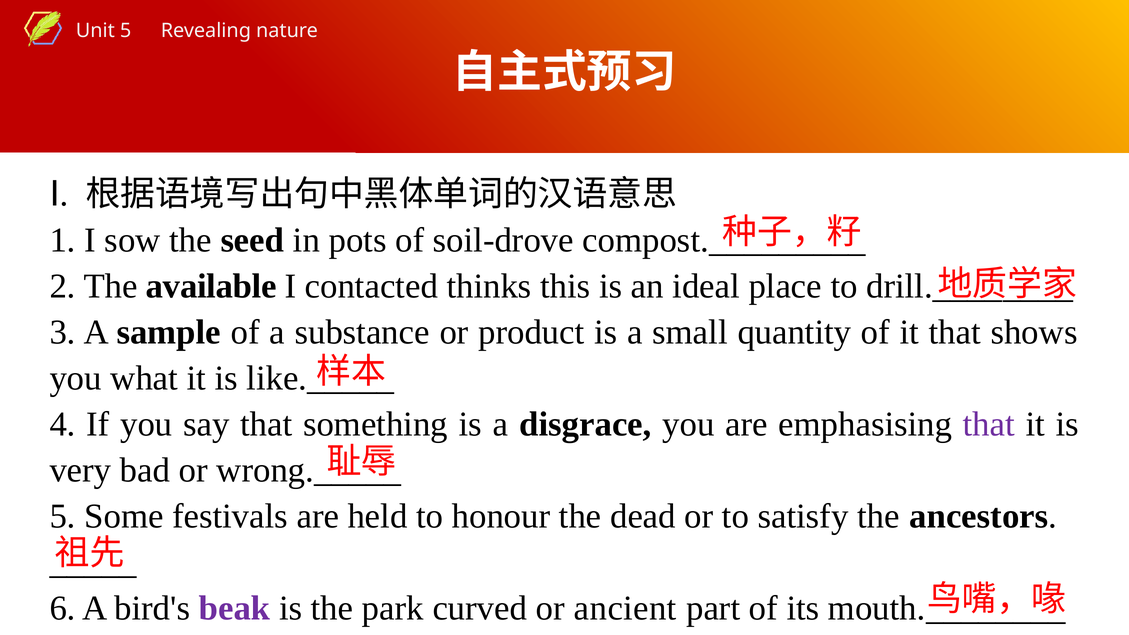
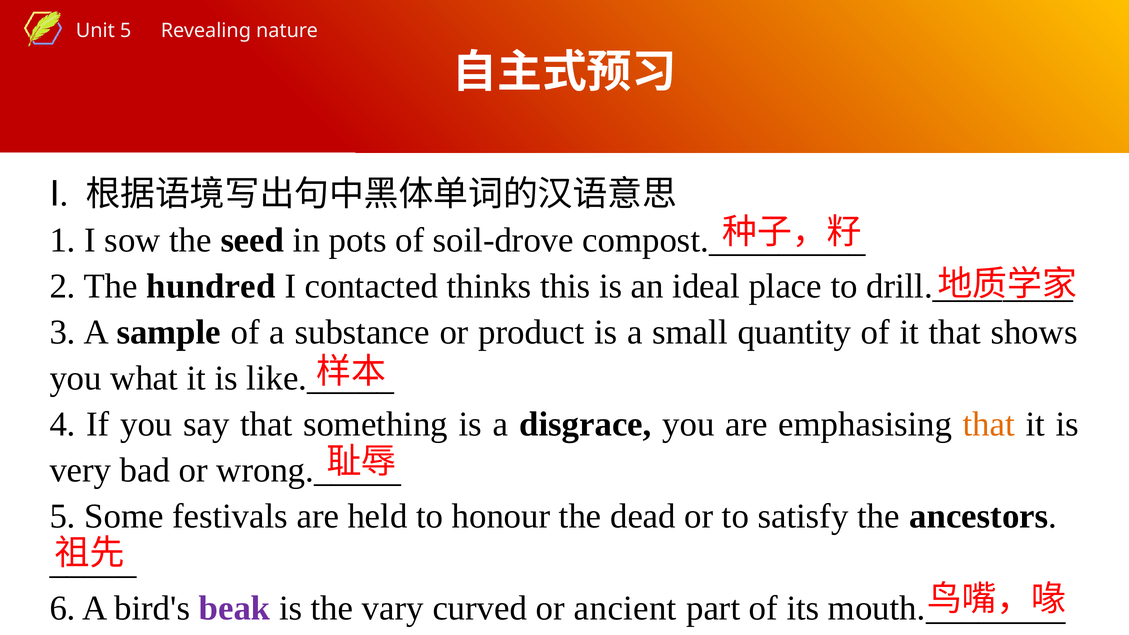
available: available -> hundred
that at (989, 424) colour: purple -> orange
park: park -> vary
